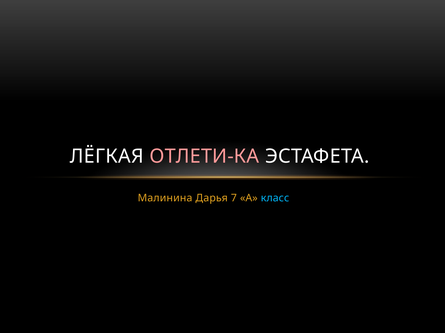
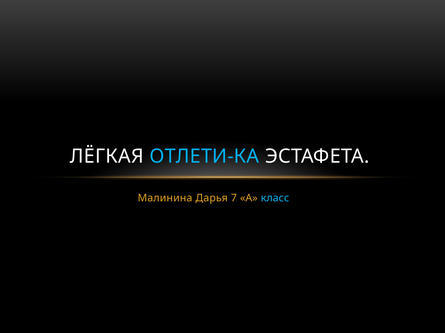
ОТЛЕТИ-КА colour: pink -> light blue
